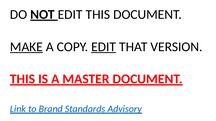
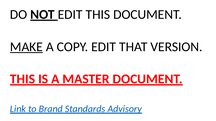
EDIT at (104, 47) underline: present -> none
